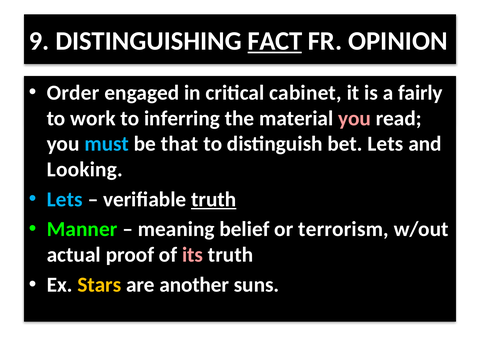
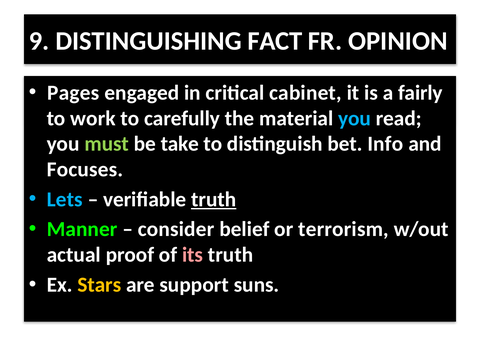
FACT underline: present -> none
Order: Order -> Pages
inferring: inferring -> carefully
you at (355, 118) colour: pink -> light blue
must colour: light blue -> light green
that: that -> take
bet Lets: Lets -> Info
Looking: Looking -> Focuses
meaning: meaning -> consider
another: another -> support
